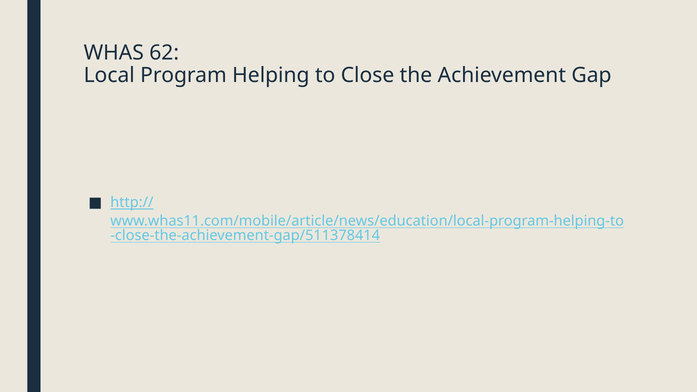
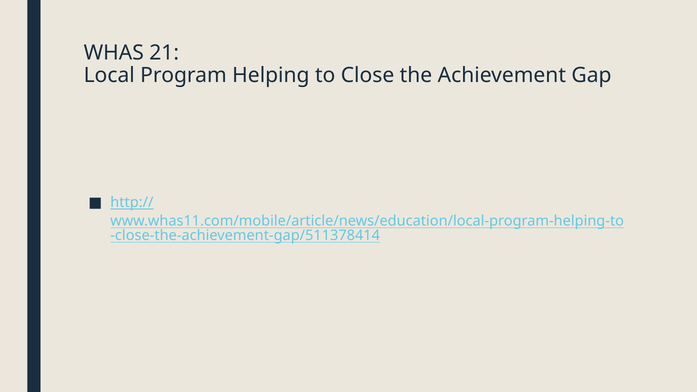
62: 62 -> 21
